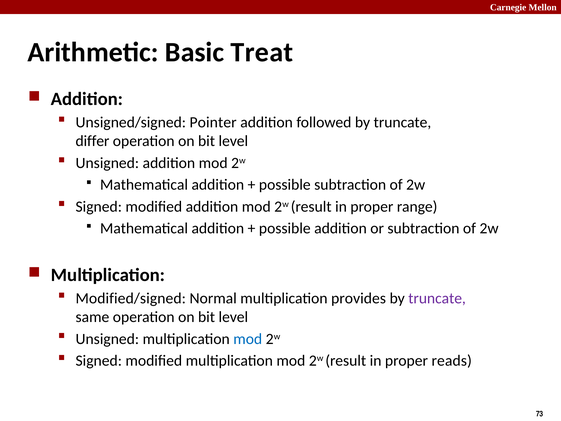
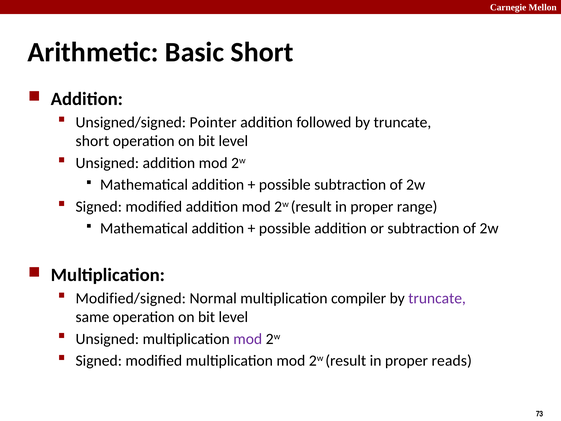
Basic Treat: Treat -> Short
differ at (92, 141): differ -> short
provides: provides -> compiler
mod at (248, 339) colour: blue -> purple
